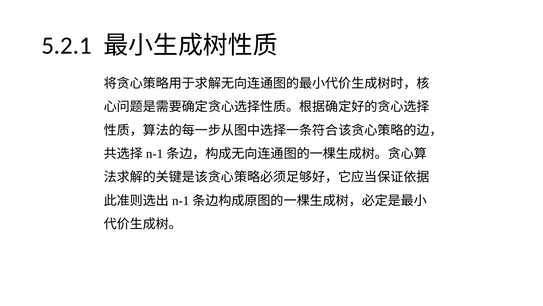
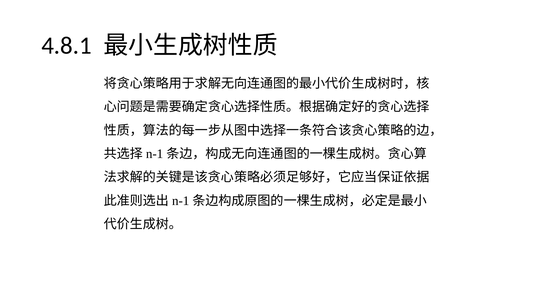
5.2.1: 5.2.1 -> 4.8.1
